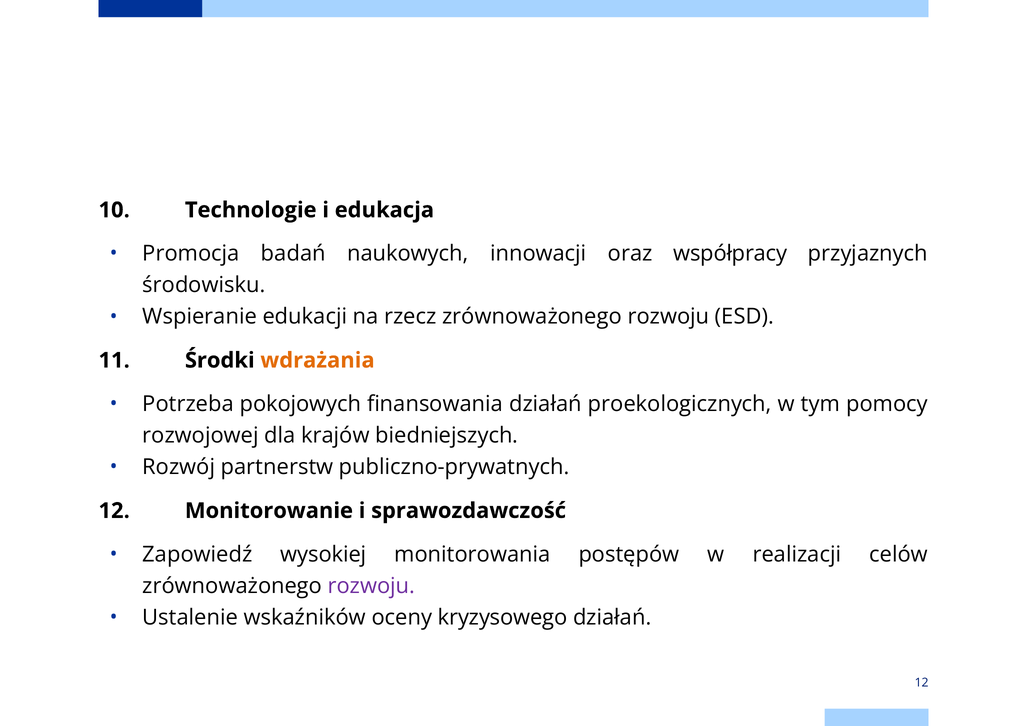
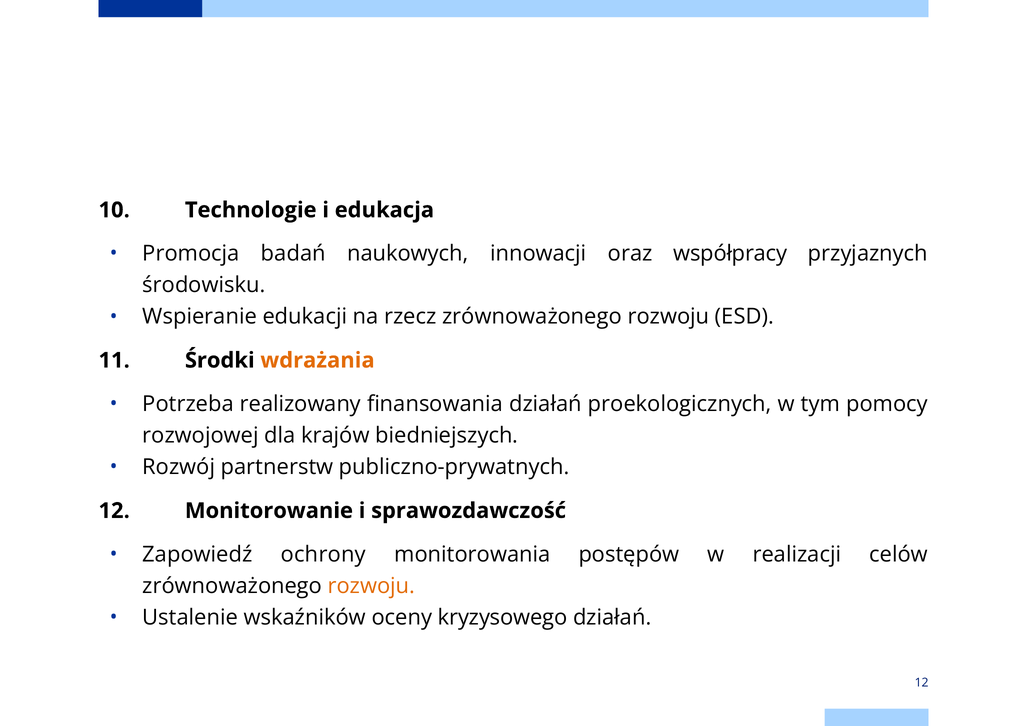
pokojowych: pokojowych -> realizowany
wysokiej: wysokiej -> ochrony
rozwoju at (372, 586) colour: purple -> orange
